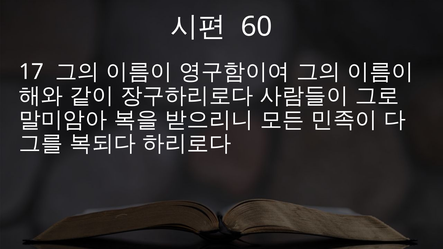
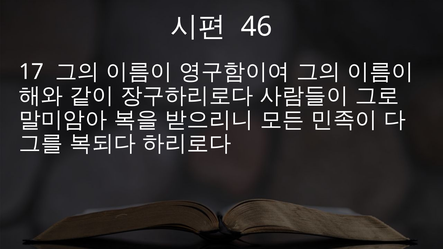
60: 60 -> 46
